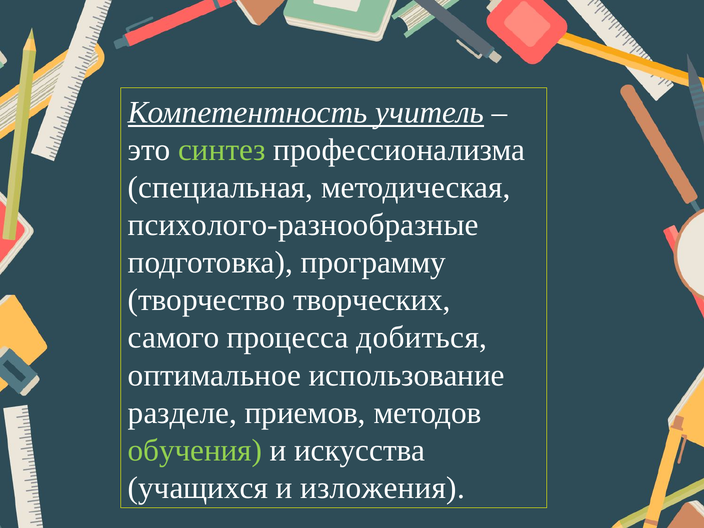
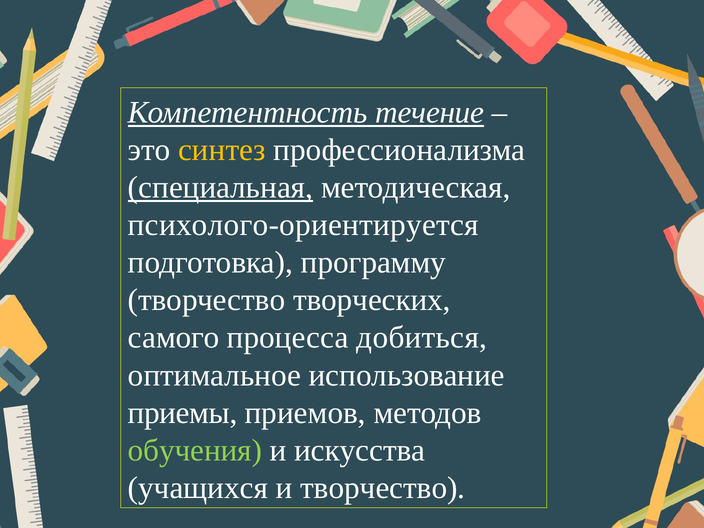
учитель: учитель -> течение
синтез colour: light green -> yellow
специальная underline: none -> present
психолого-разнообразные: психолого-разнообразные -> психолого-ориентируется
разделе: разделе -> приемы
и изложения: изложения -> творчество
